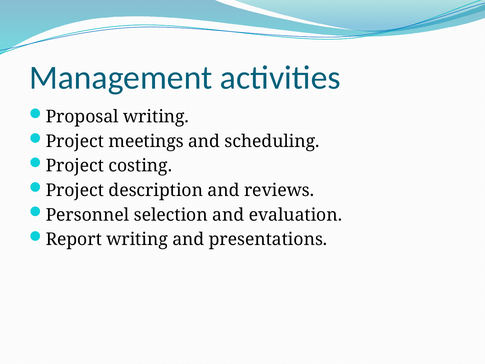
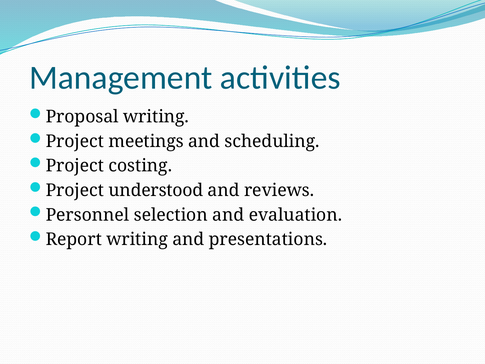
description: description -> understood
